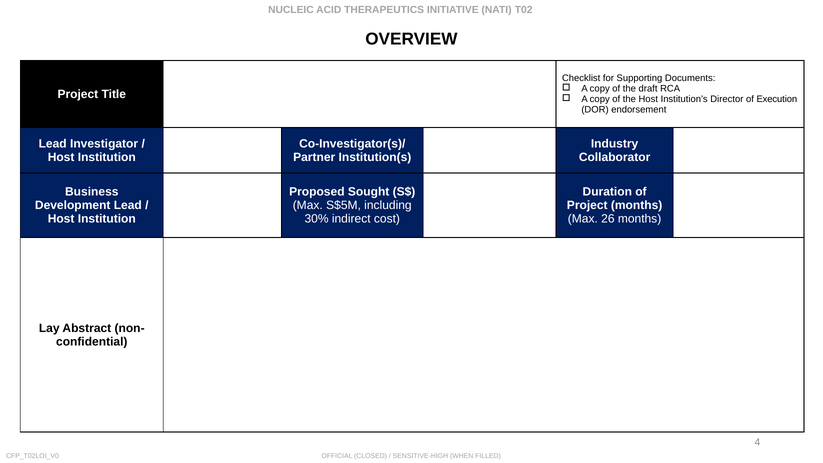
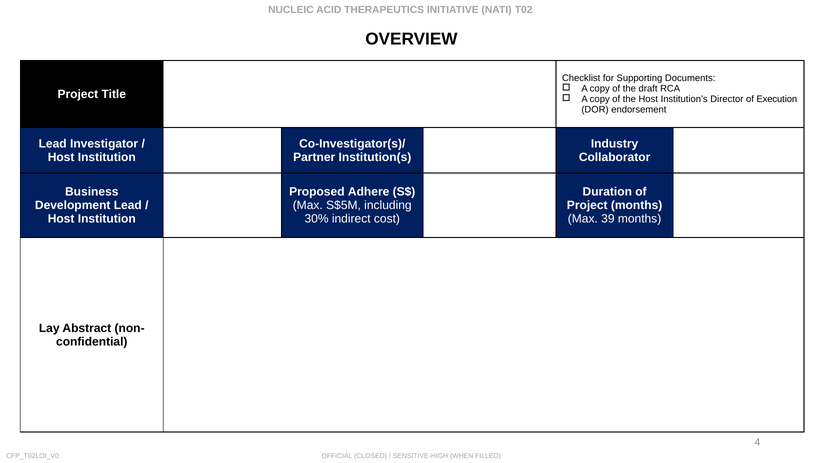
Sought: Sought -> Adhere
26: 26 -> 39
